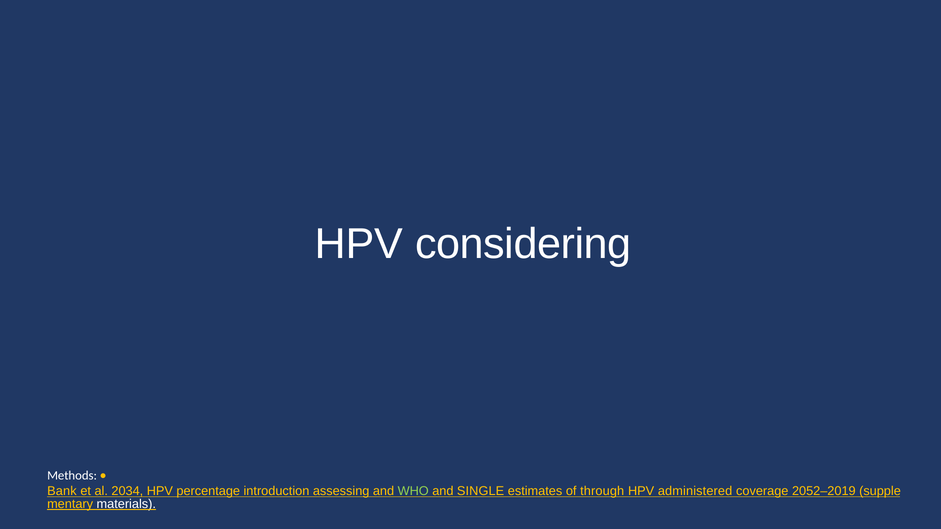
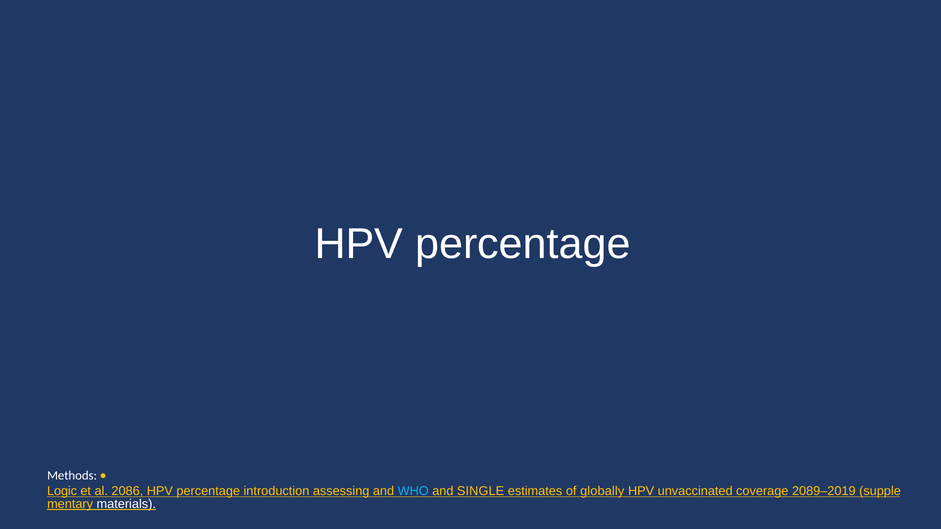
considering at (523, 244): considering -> percentage
Bank: Bank -> Logic
2034: 2034 -> 2086
WHO colour: light green -> light blue
through: through -> globally
administered: administered -> unvaccinated
2052–2019: 2052–2019 -> 2089–2019
